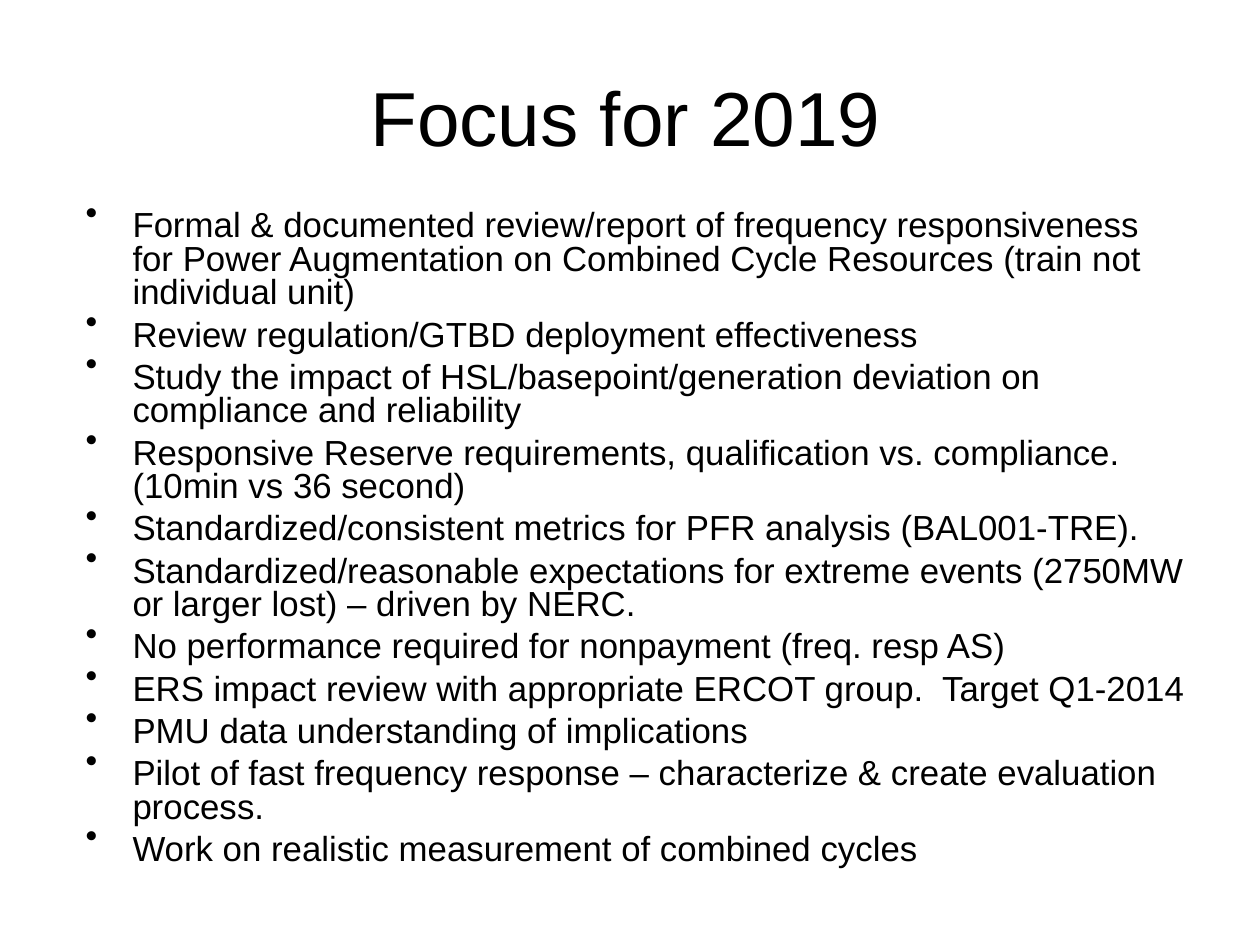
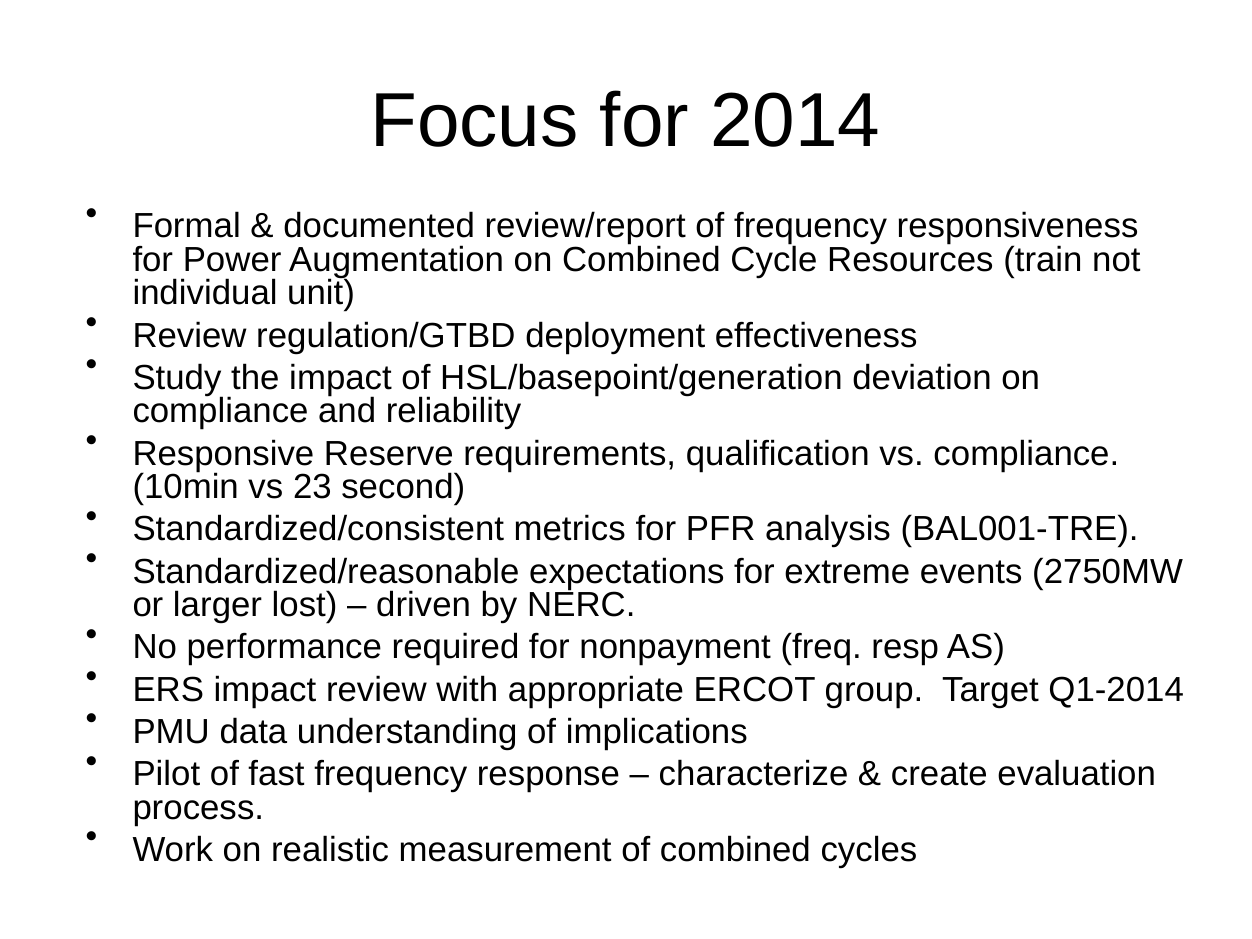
2019: 2019 -> 2014
36: 36 -> 23
